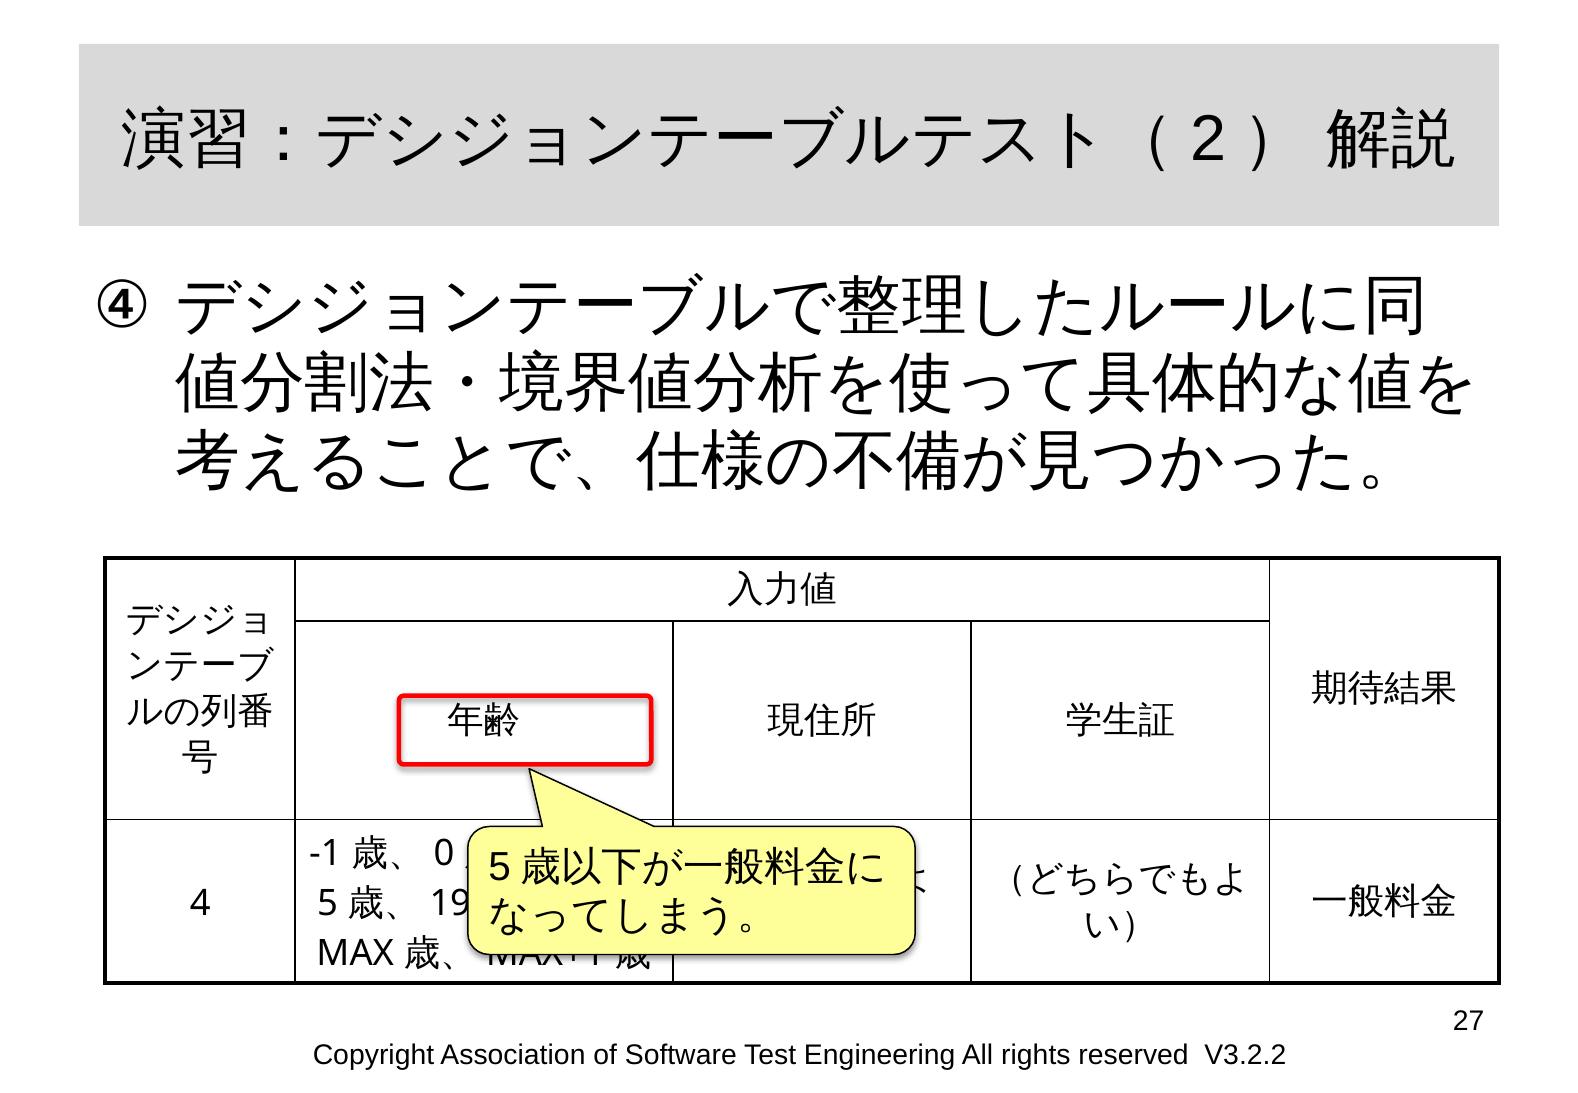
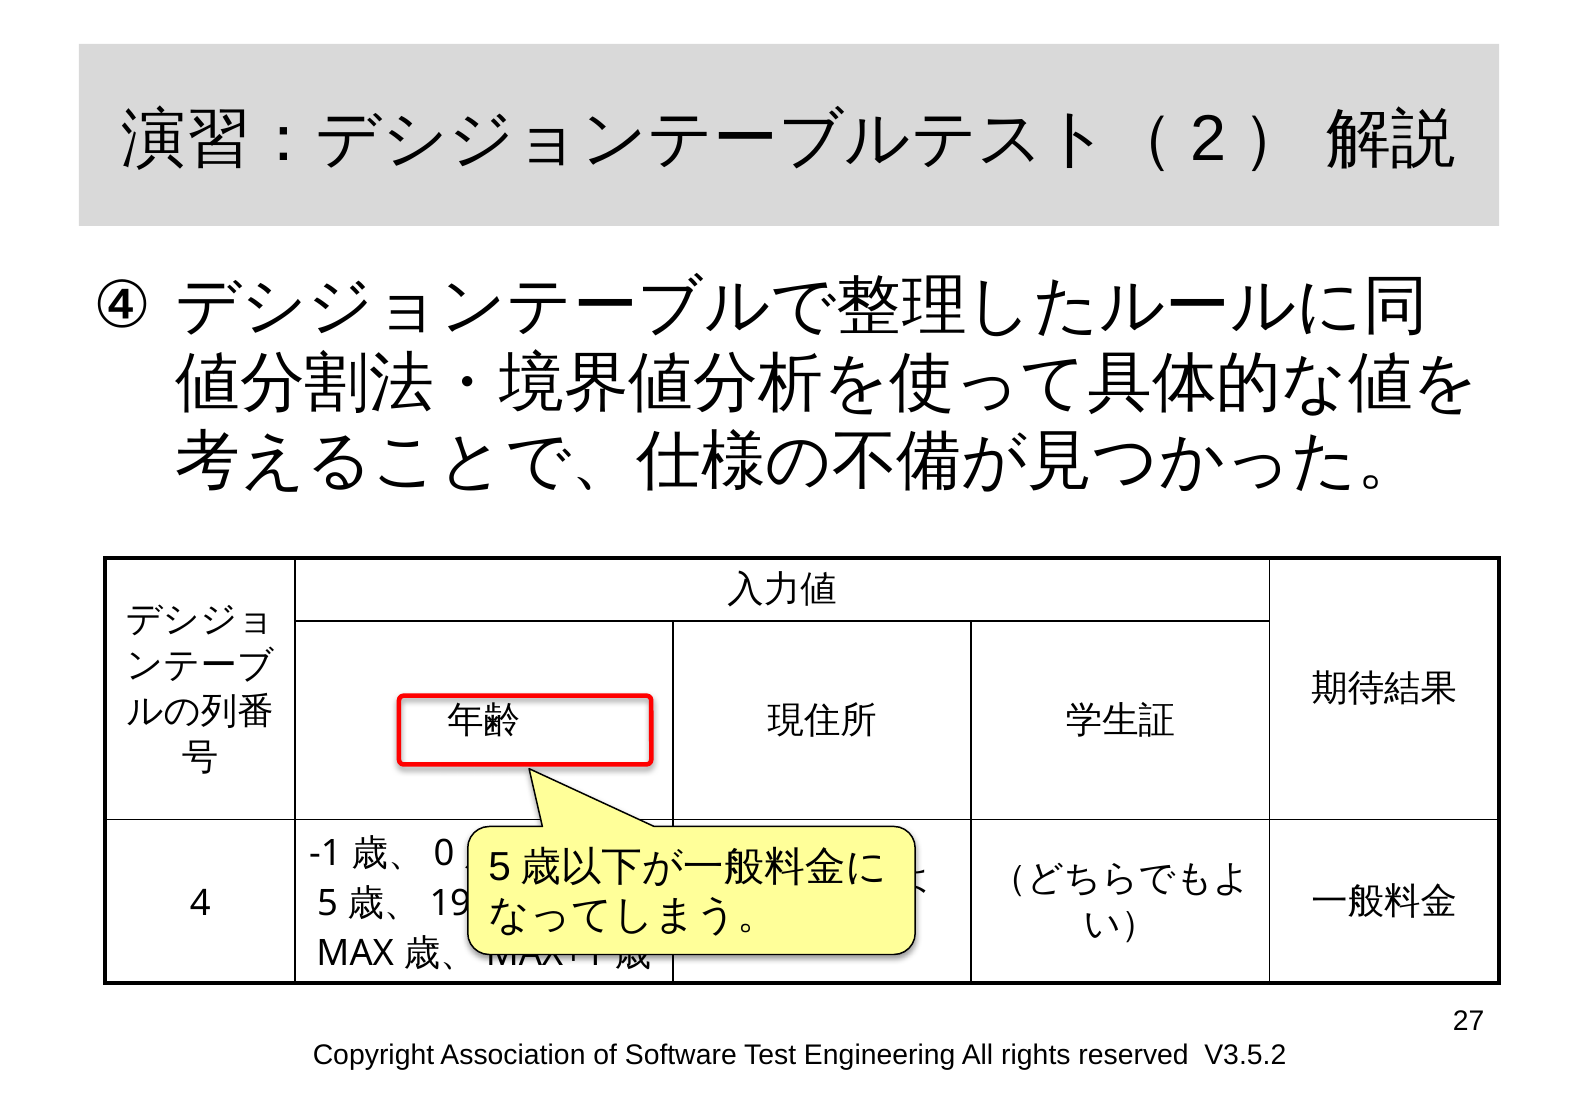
V3.2.2: V3.2.2 -> V3.5.2
